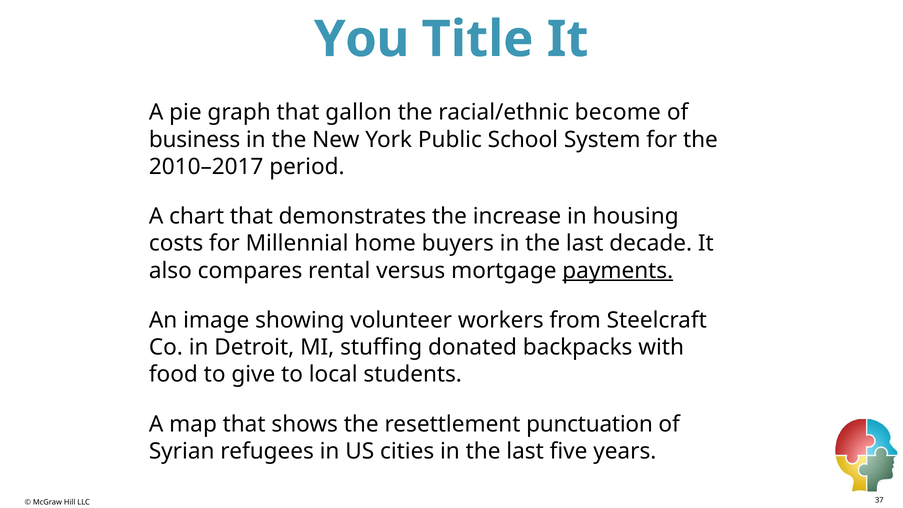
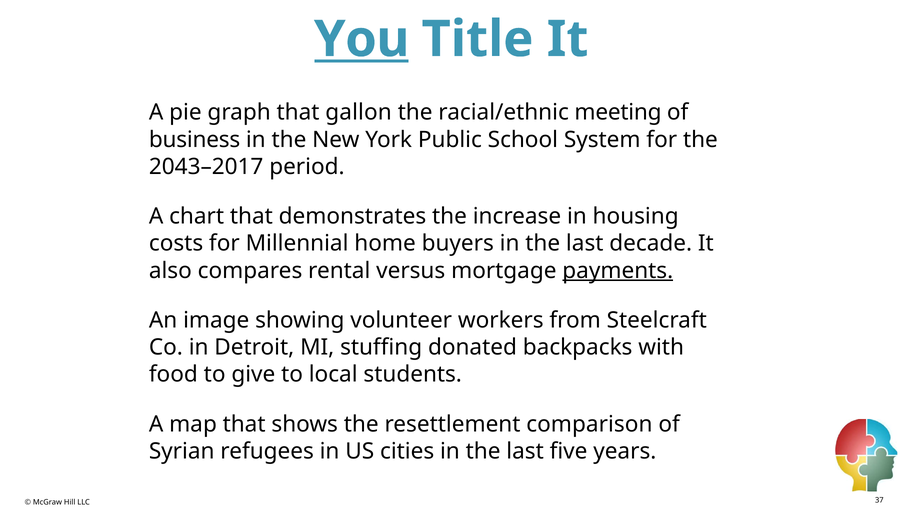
You underline: none -> present
become: become -> meeting
2010–2017: 2010–2017 -> 2043–2017
punctuation: punctuation -> comparison
